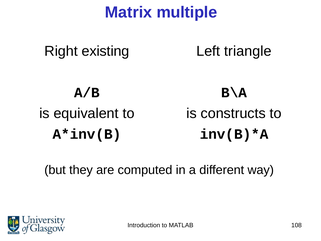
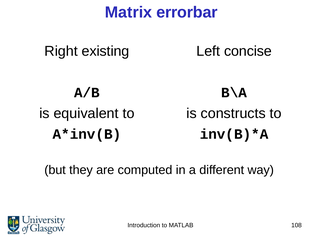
multiple: multiple -> errorbar
triangle: triangle -> concise
